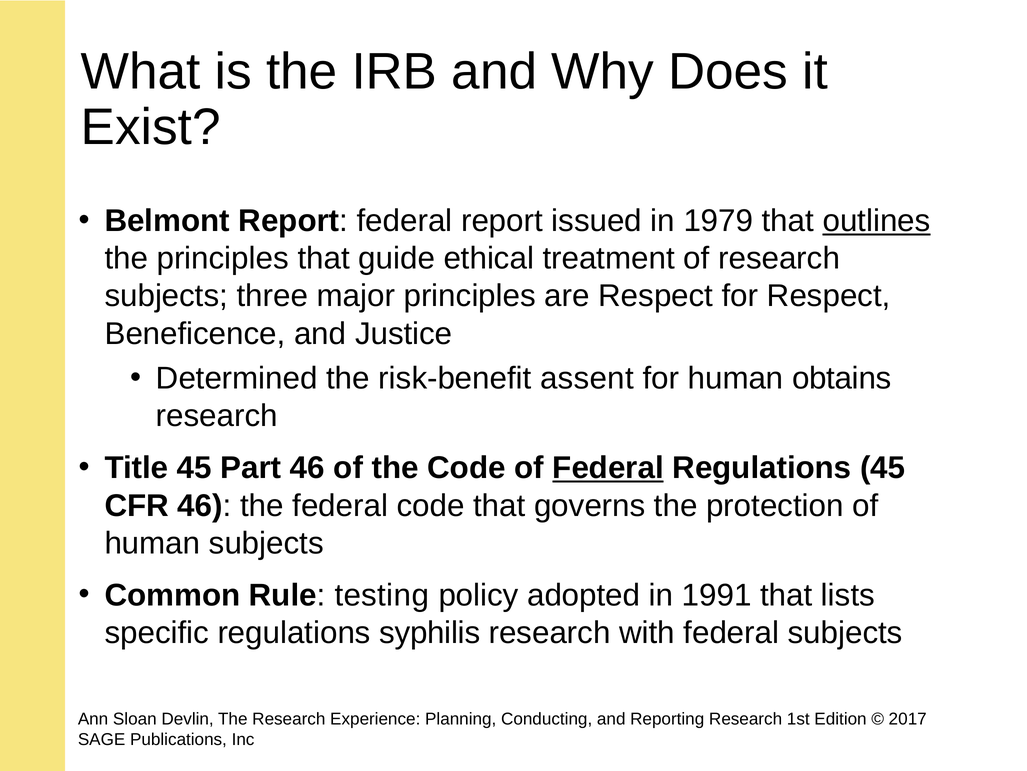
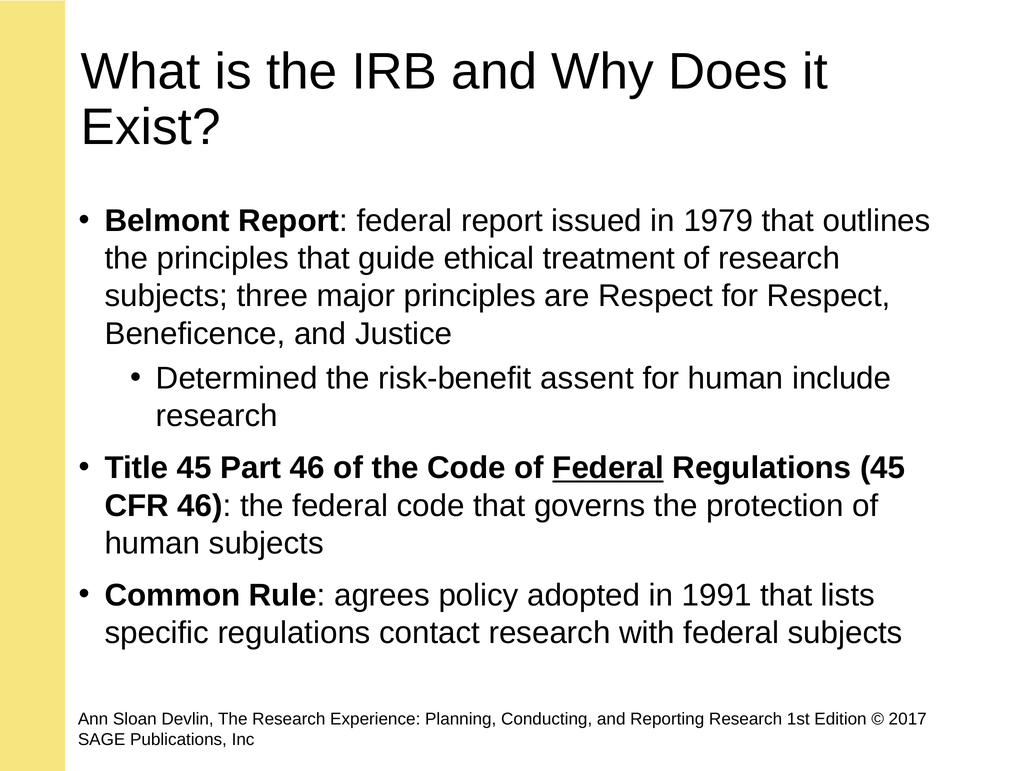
outlines underline: present -> none
obtains: obtains -> include
testing: testing -> agrees
syphilis: syphilis -> contact
